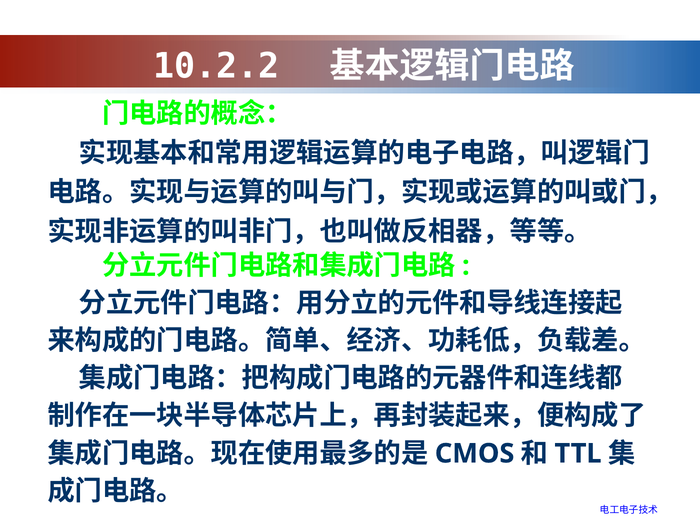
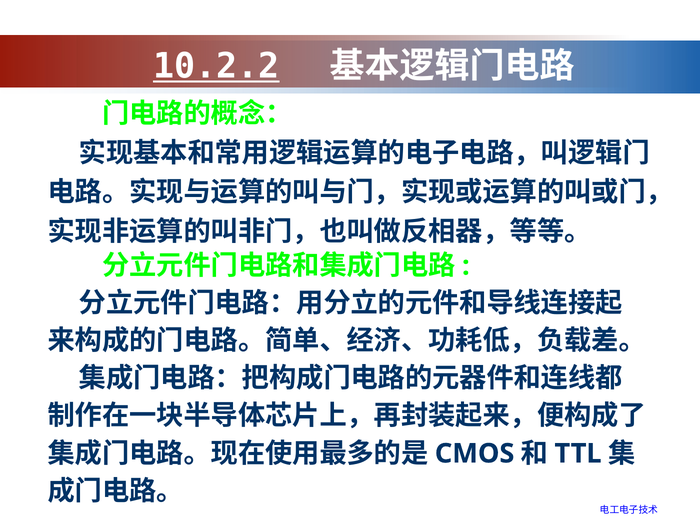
10.2.2 underline: none -> present
